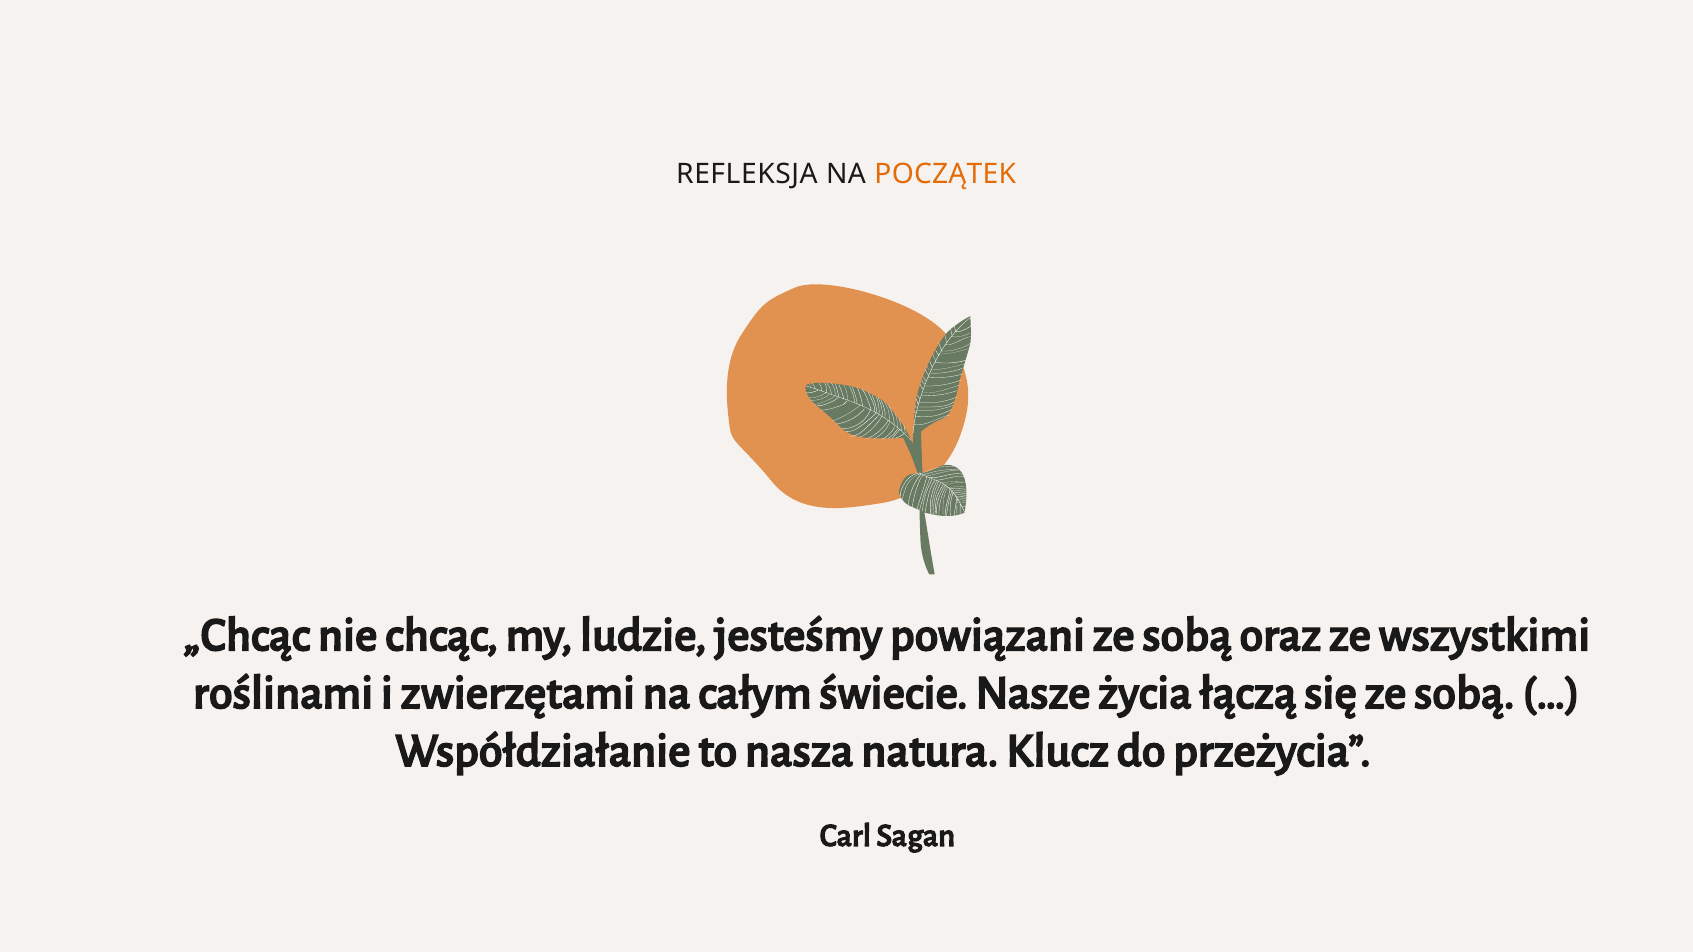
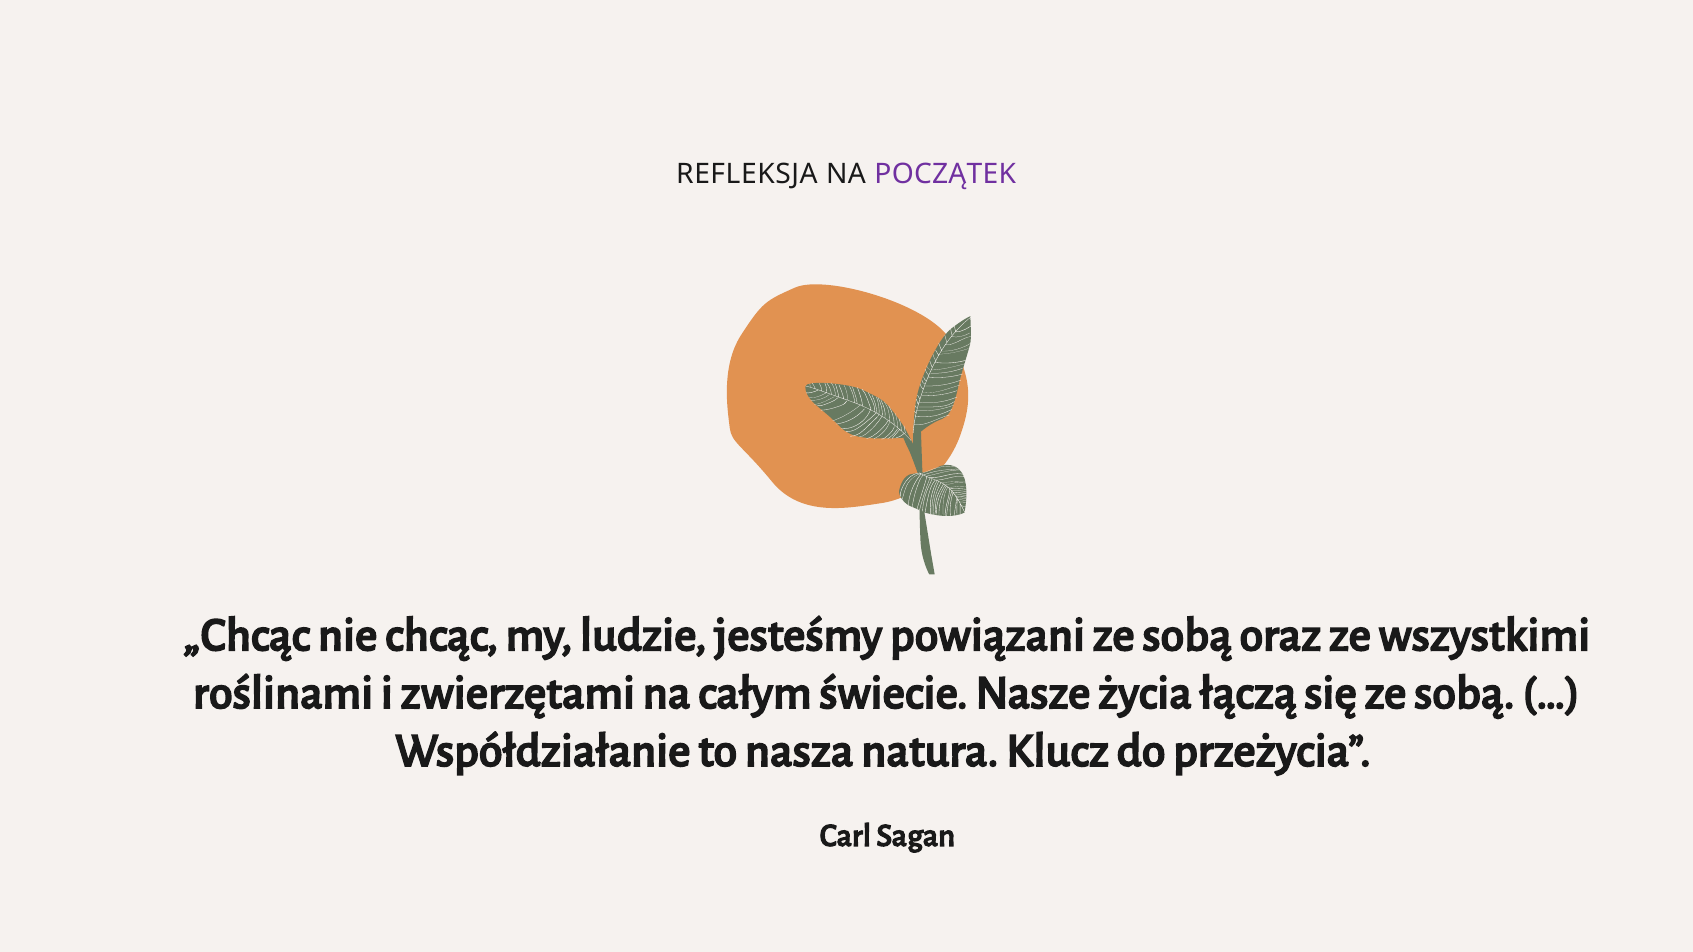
POCZĄTEK colour: orange -> purple
